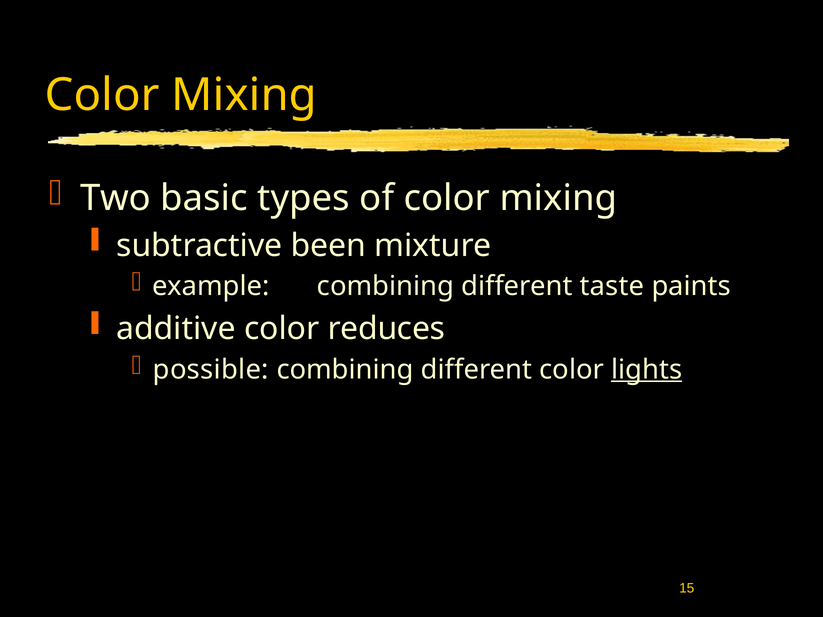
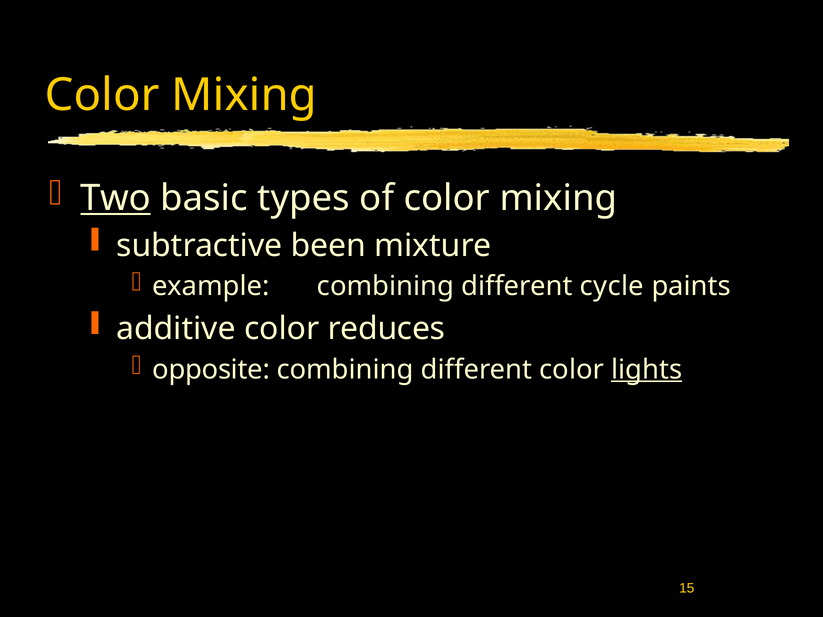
Two underline: none -> present
taste: taste -> cycle
possible: possible -> opposite
